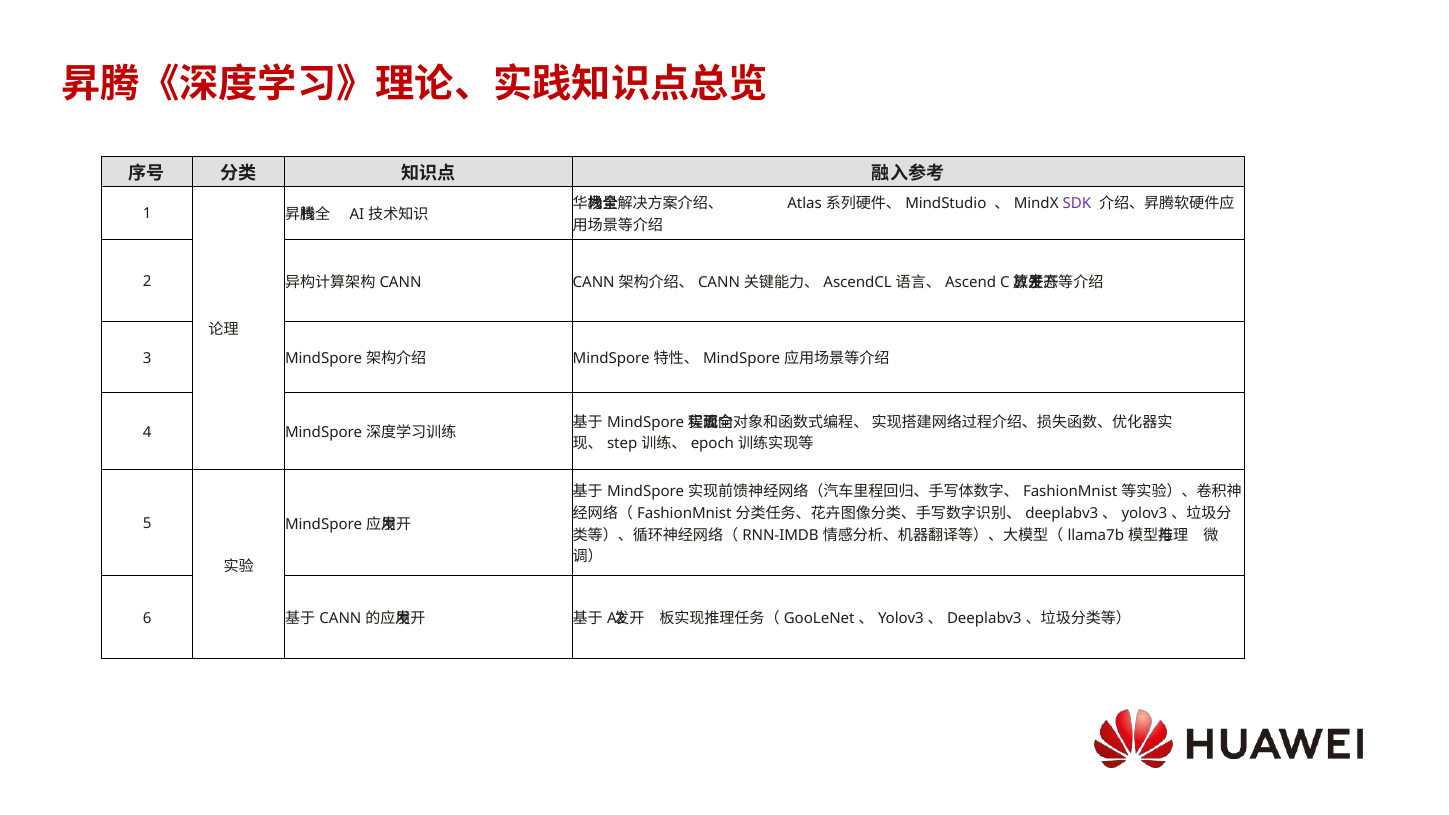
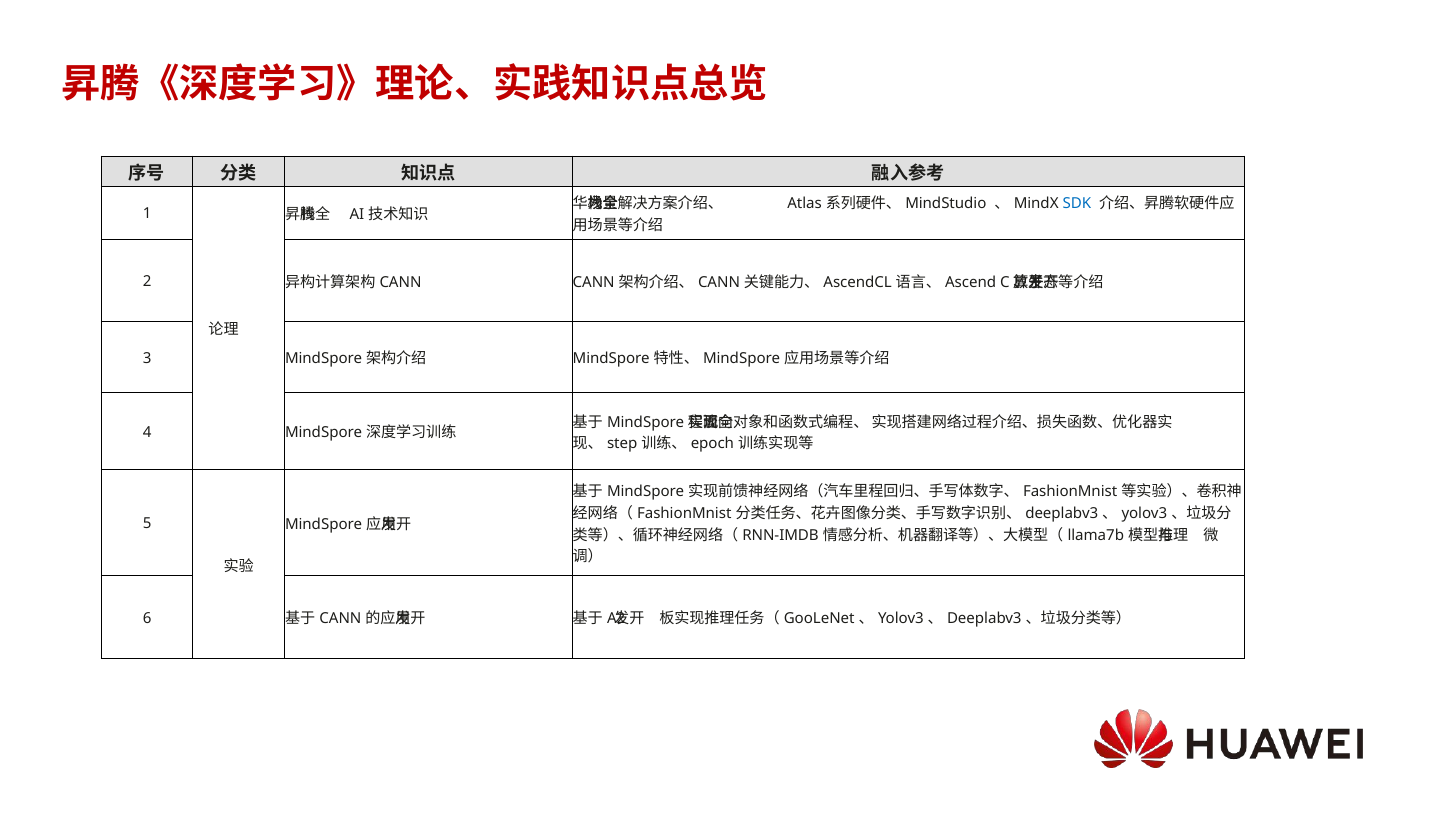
SDK colour: purple -> blue
